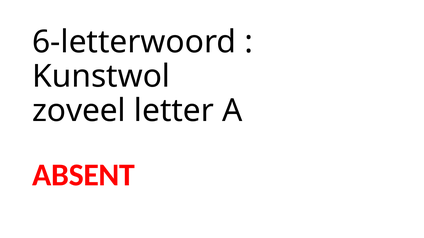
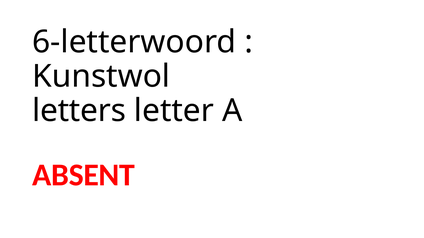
zoveel: zoveel -> letters
